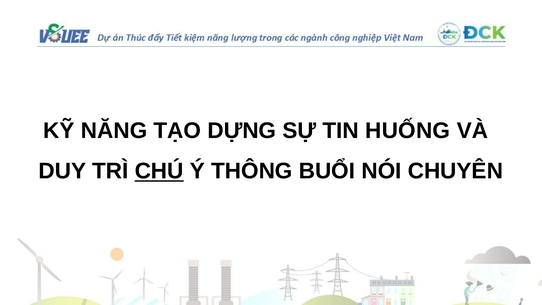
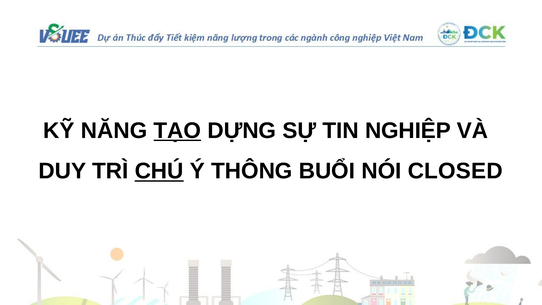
TẠO underline: none -> present
HUỐNG: HUỐNG -> NGHIỆP
CHUYÊN: CHUYÊN -> CLOSED
